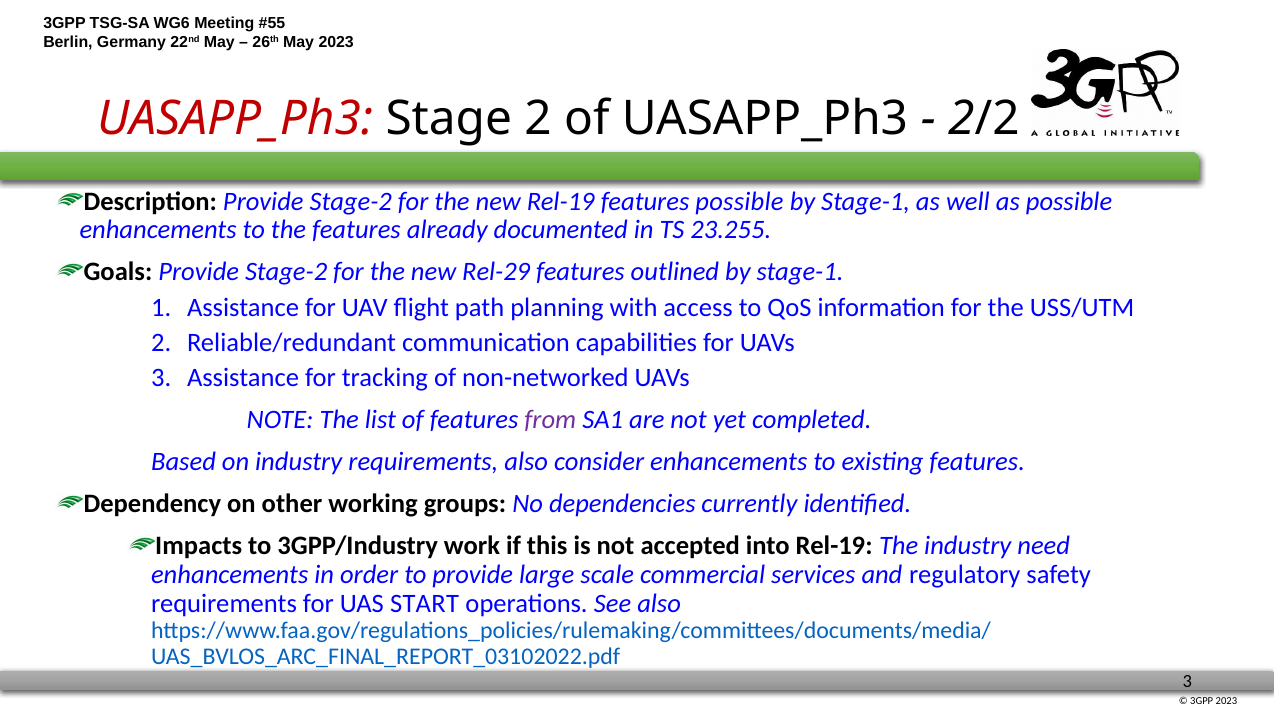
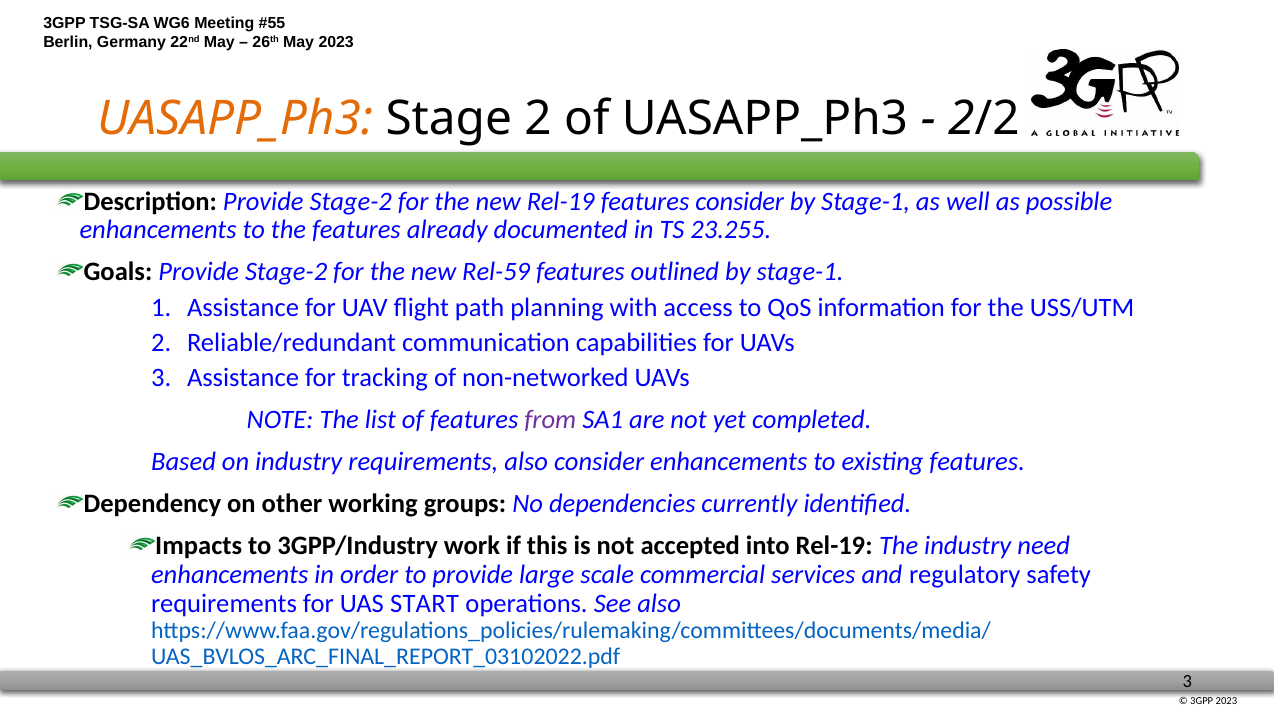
UASAPP_Ph3 at (235, 119) colour: red -> orange
features possible: possible -> consider
Rel-29: Rel-29 -> Rel-59
